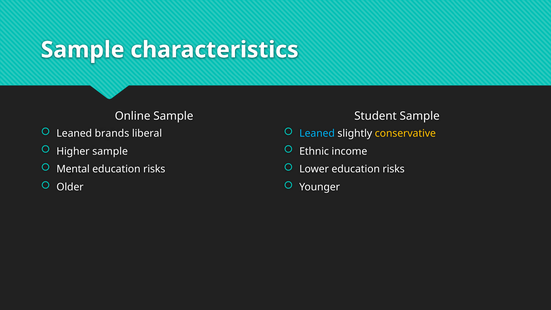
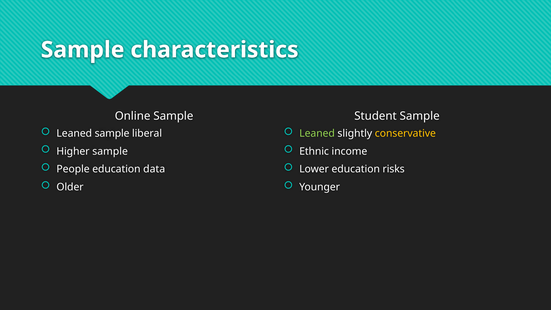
Leaned brands: brands -> sample
Leaned at (317, 133) colour: light blue -> light green
Mental: Mental -> People
risks at (154, 169): risks -> data
